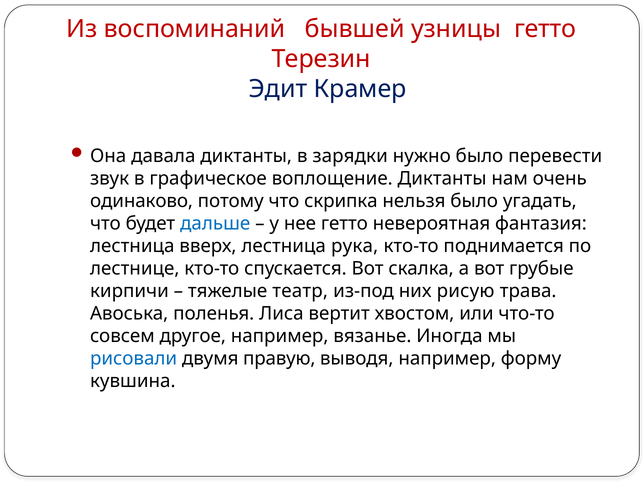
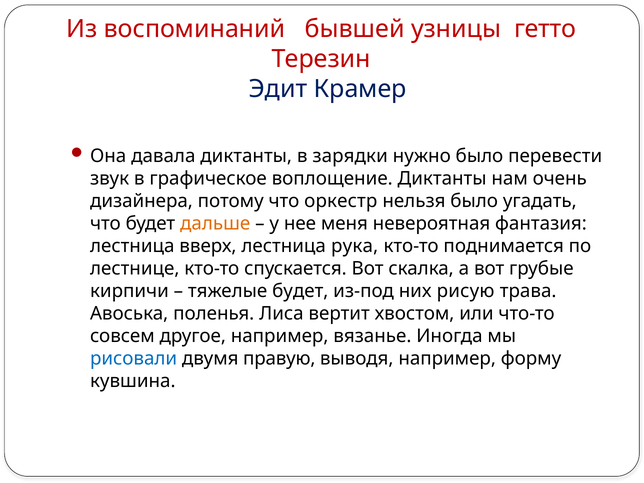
одинаково: одинаково -> дизайнера
скрипка: скрипка -> оркестр
дальше colour: blue -> orange
нее гетто: гетто -> меня
тяжелые театр: театр -> будет
